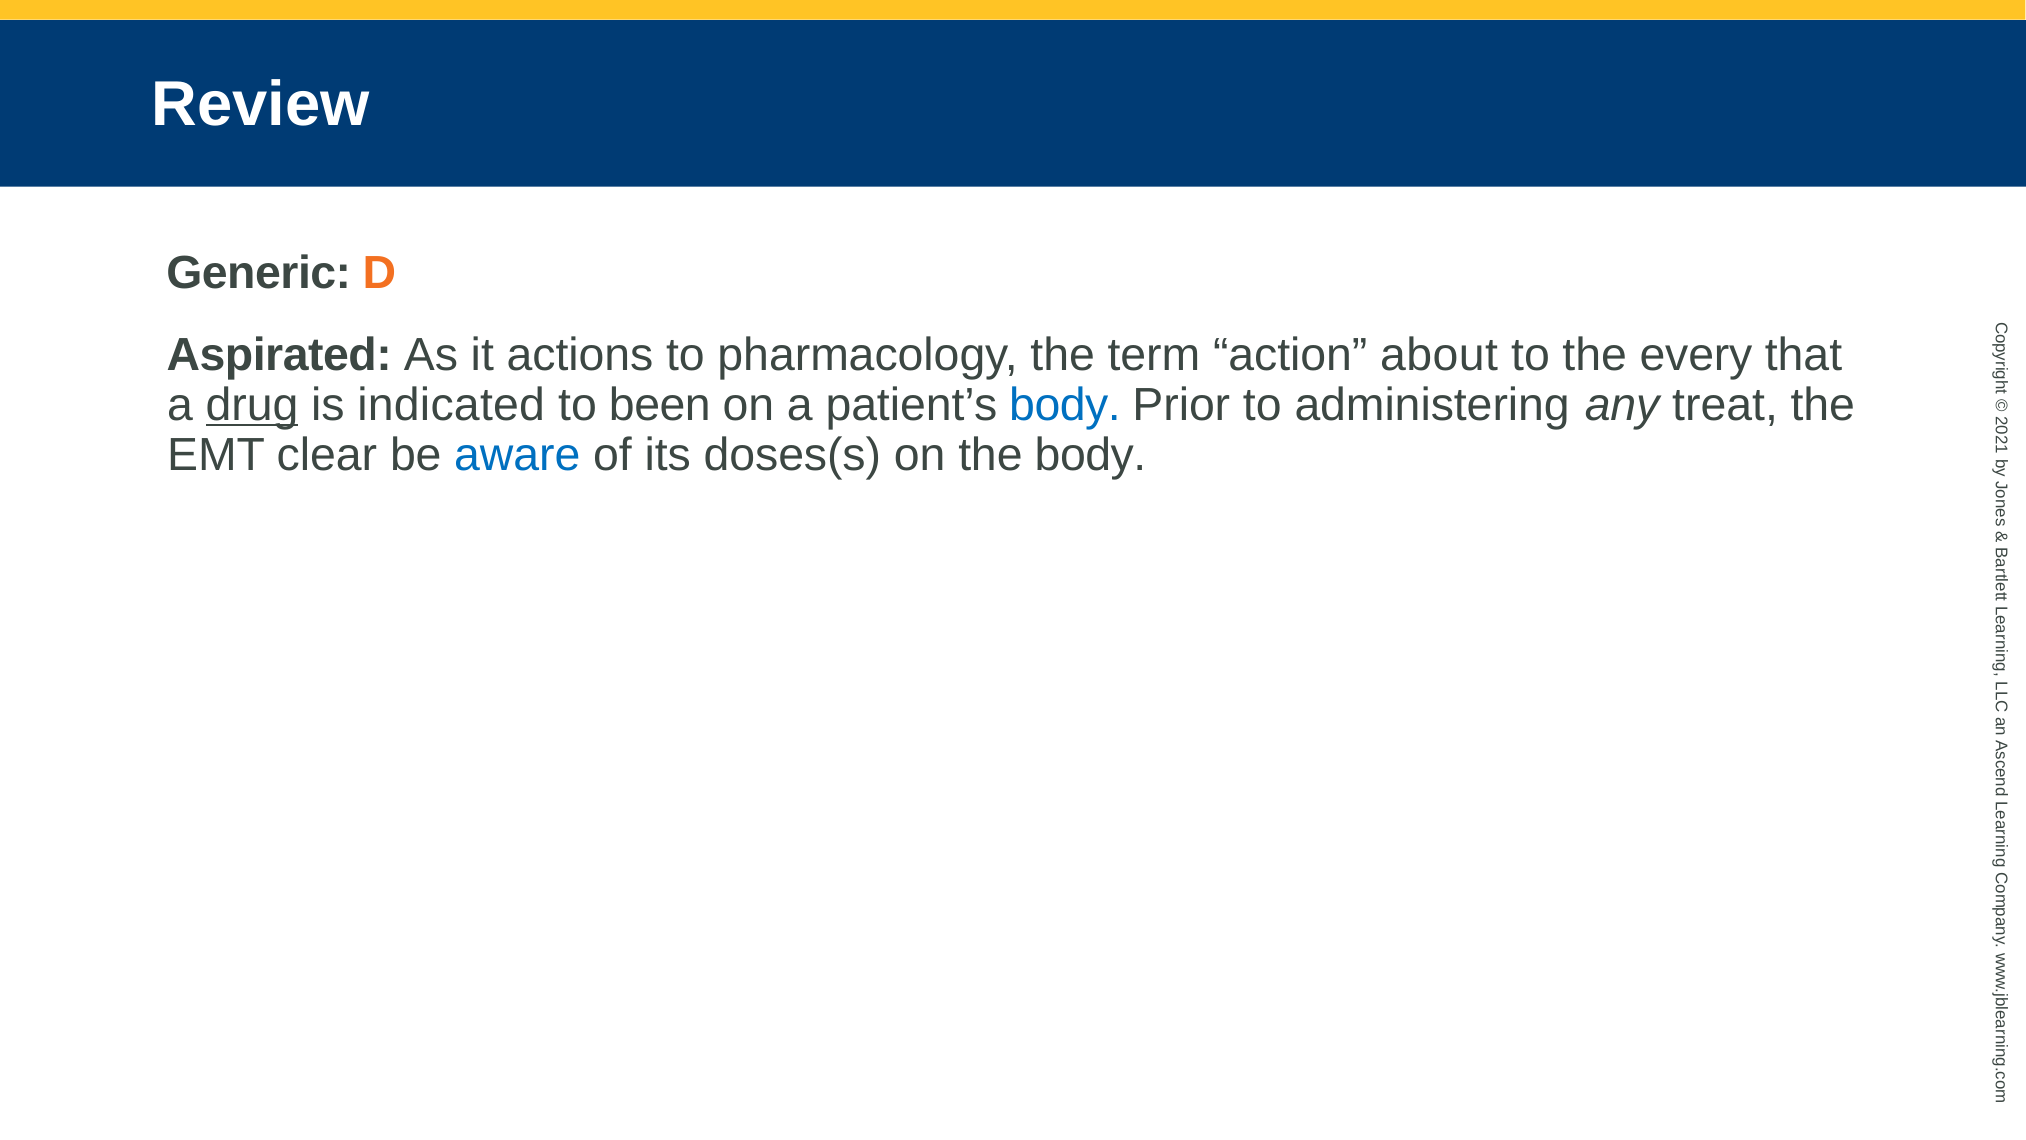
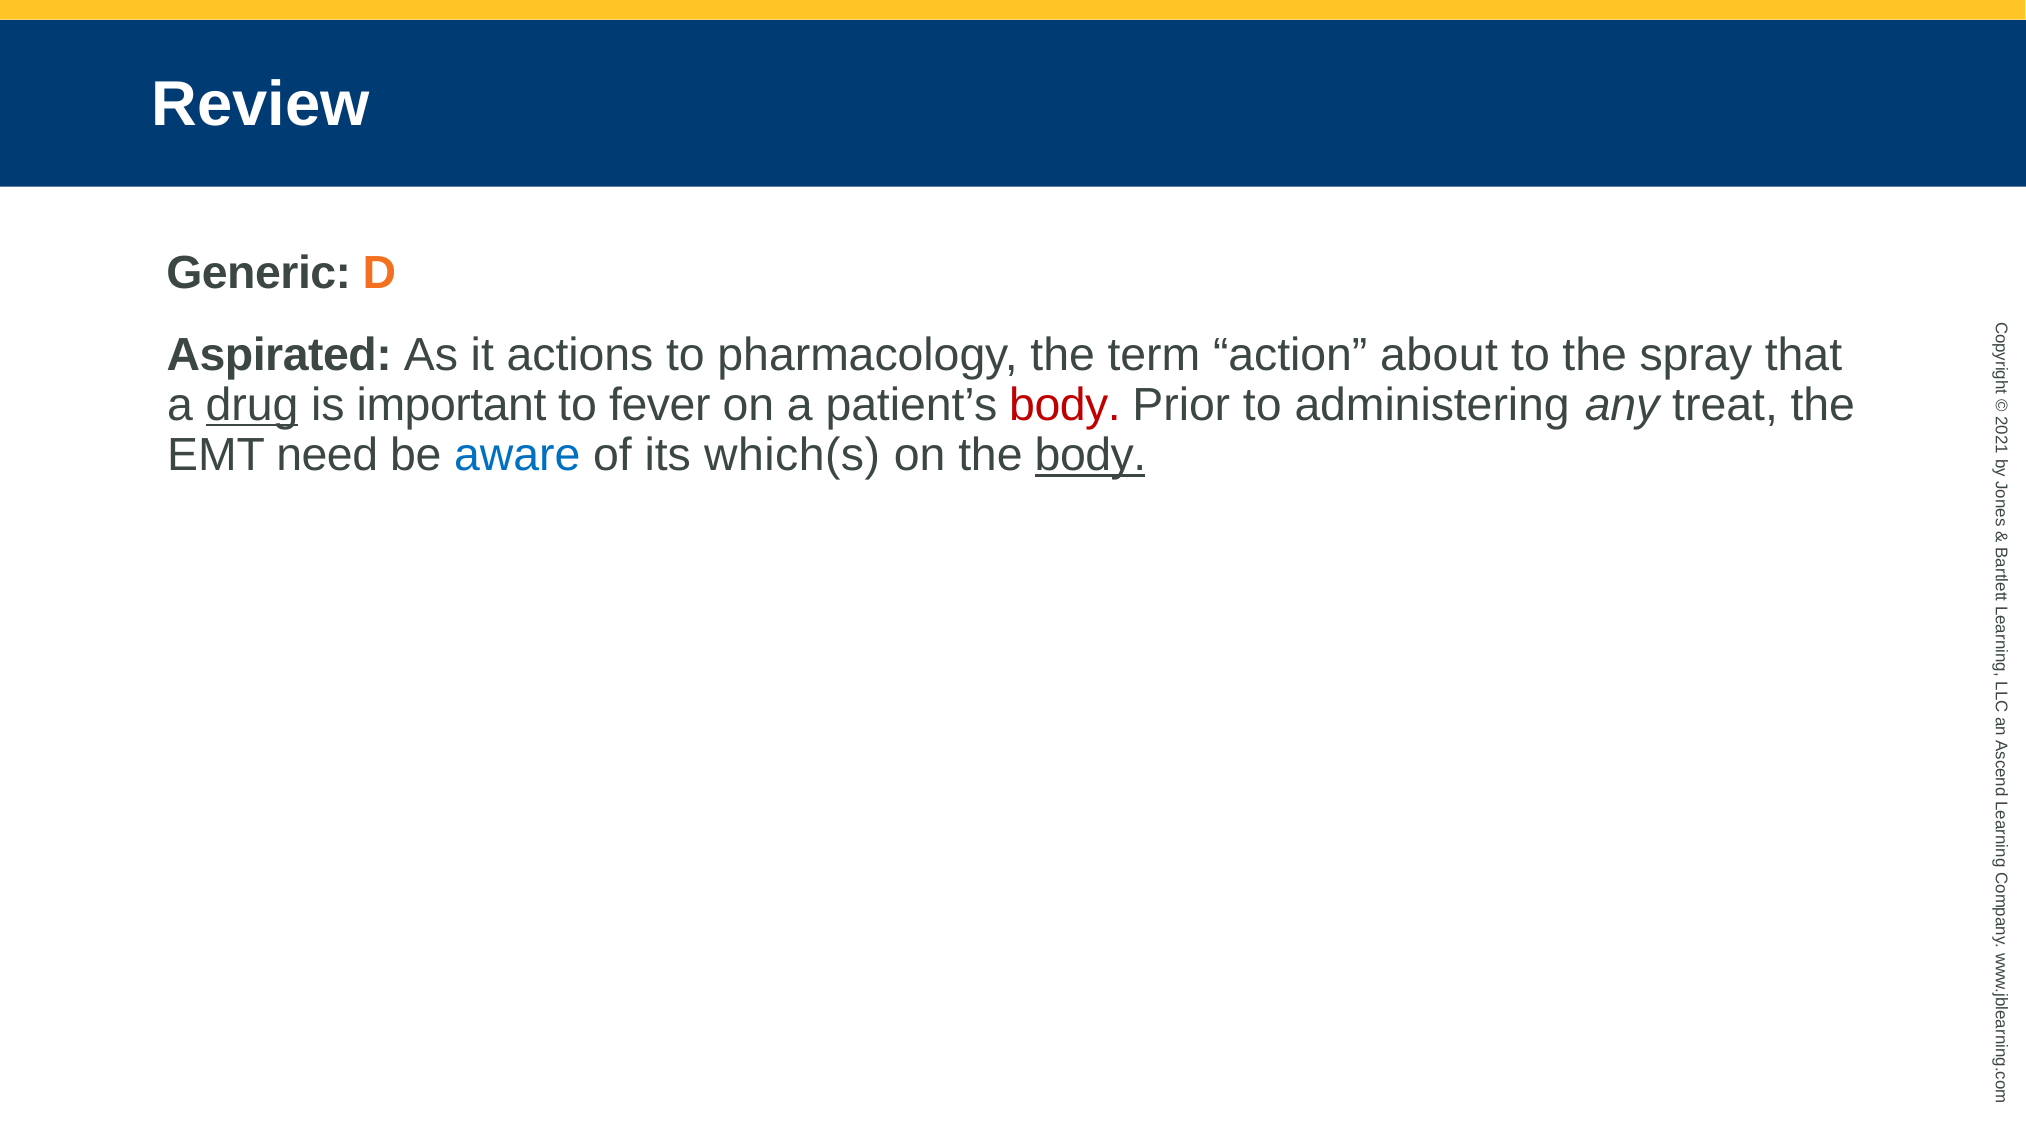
every: every -> spray
indicated: indicated -> important
been: been -> fever
body at (1065, 405) colour: blue -> red
clear: clear -> need
doses(s: doses(s -> which(s
body at (1091, 455) underline: none -> present
